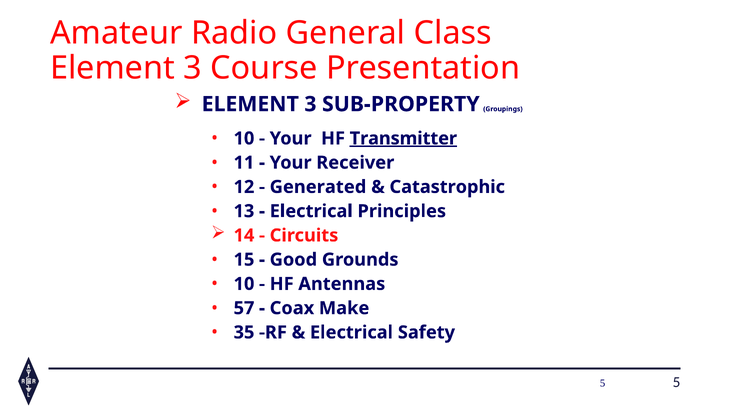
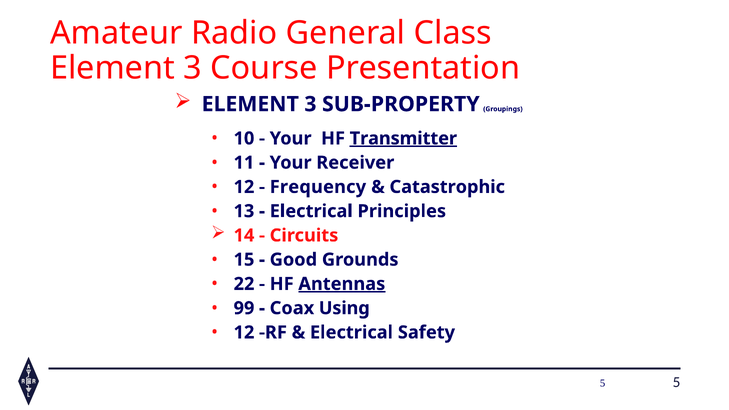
Generated: Generated -> Frequency
10 at (244, 284): 10 -> 22
Antennas underline: none -> present
57: 57 -> 99
Make: Make -> Using
35 at (244, 332): 35 -> 12
